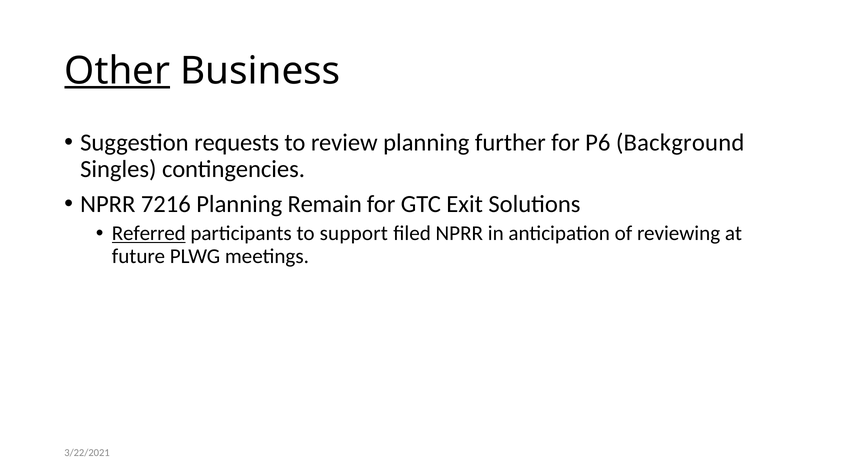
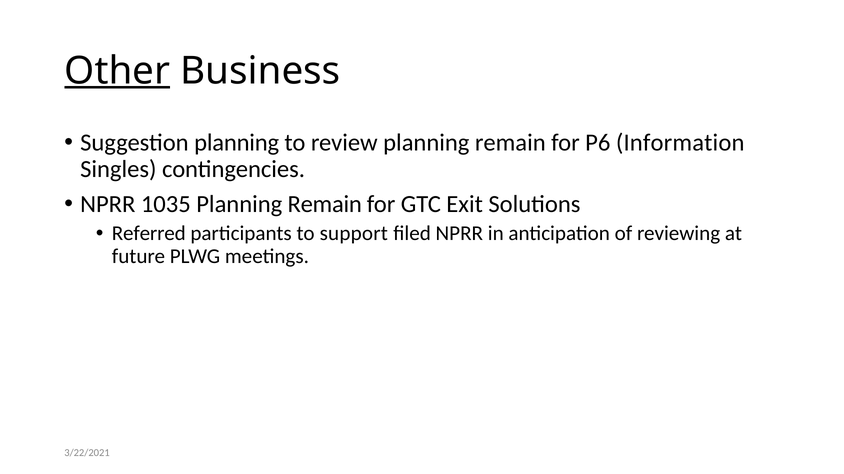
Suggestion requests: requests -> planning
review planning further: further -> remain
Background: Background -> Information
7216: 7216 -> 1035
Referred underline: present -> none
